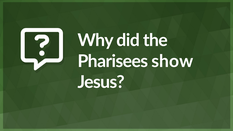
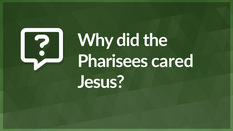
show: show -> cared
